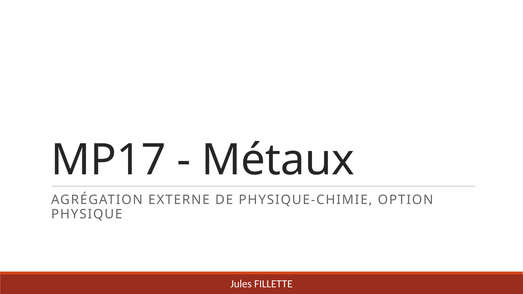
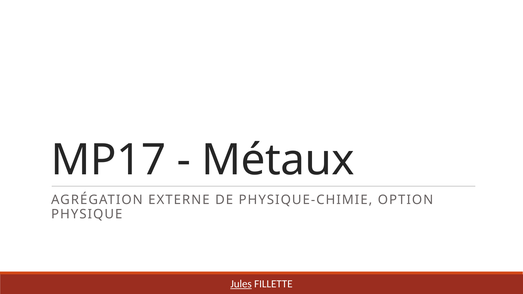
Jules underline: none -> present
